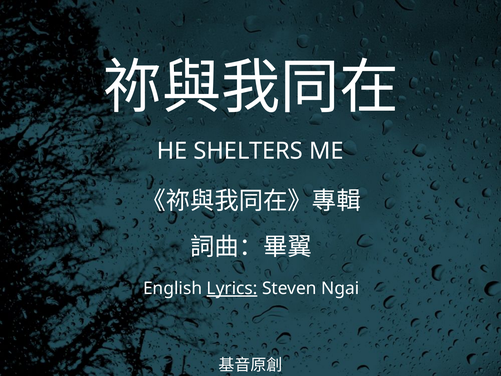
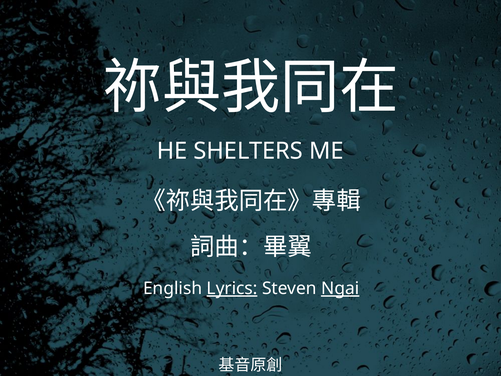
Ngai underline: none -> present
